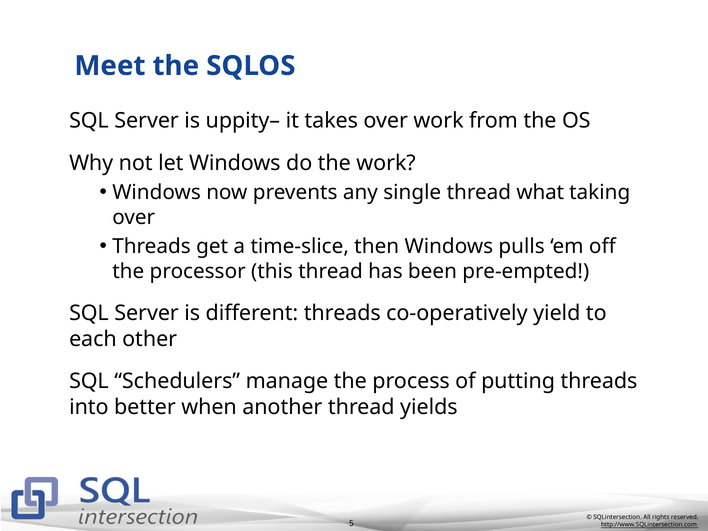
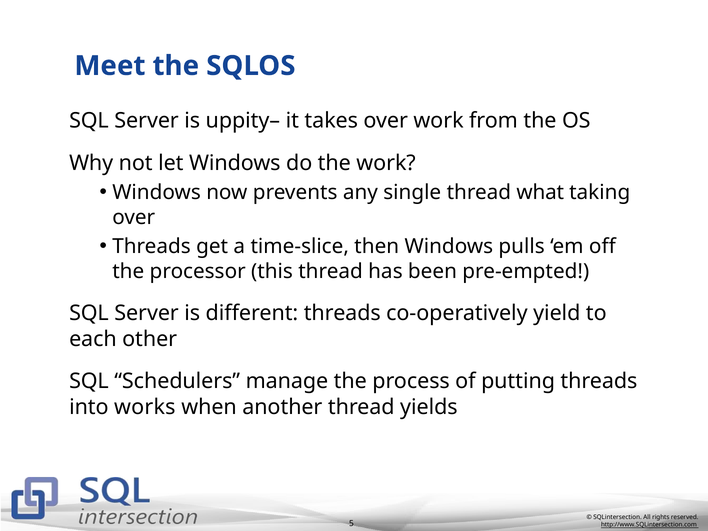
better: better -> works
